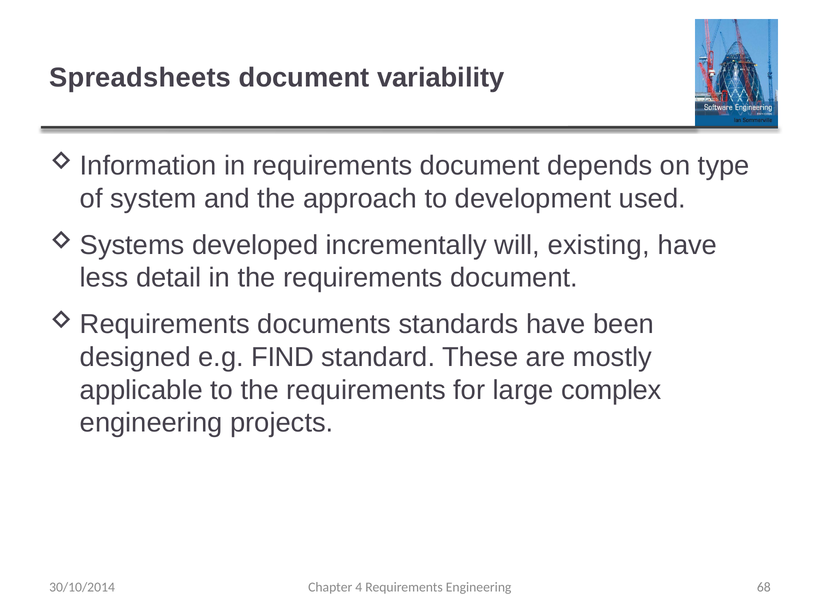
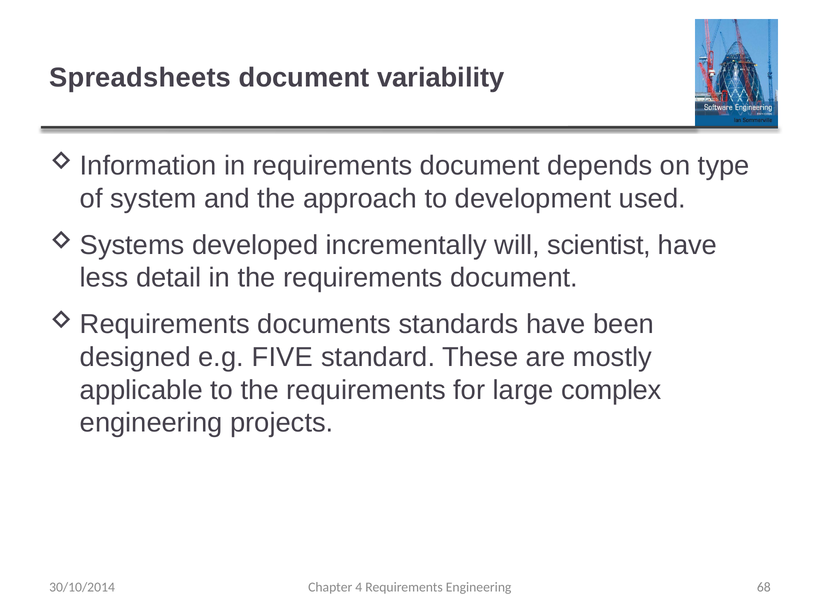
existing: existing -> scientist
FIND: FIND -> FIVE
